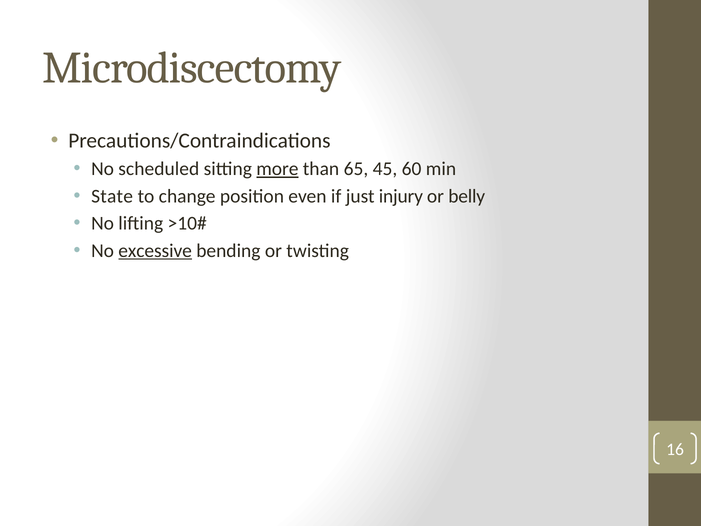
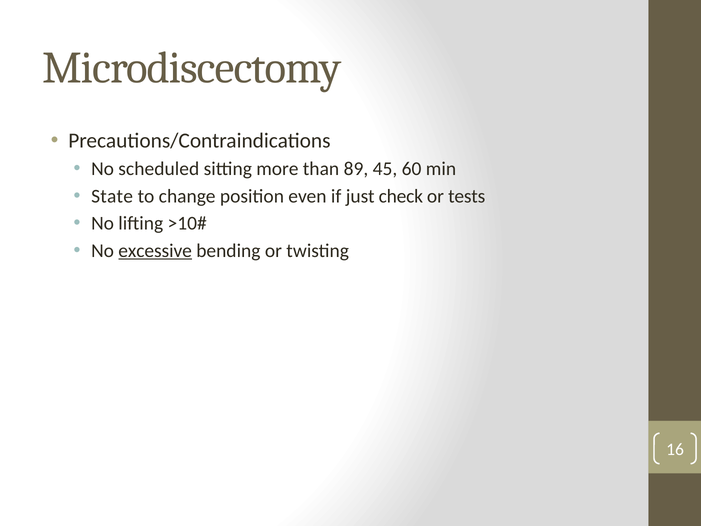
more underline: present -> none
65: 65 -> 89
injury: injury -> check
belly: belly -> tests
